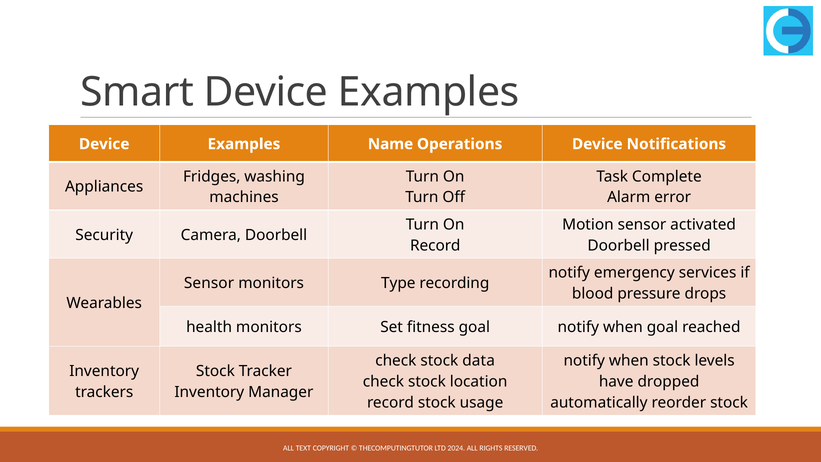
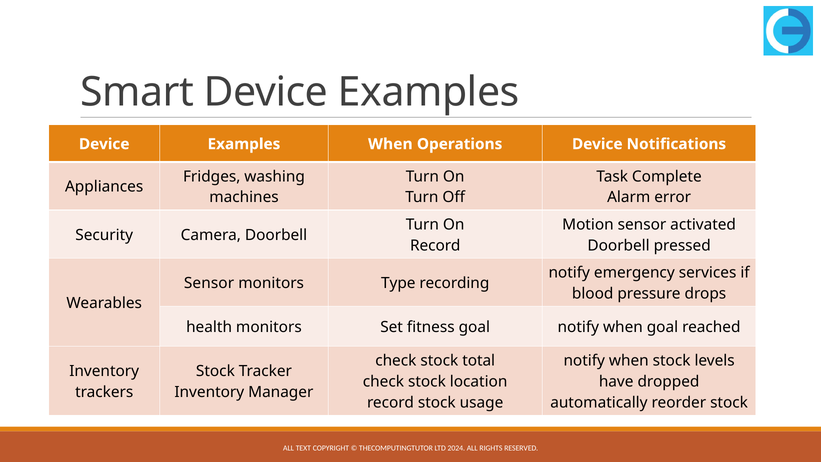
Examples Name: Name -> When
data: data -> total
